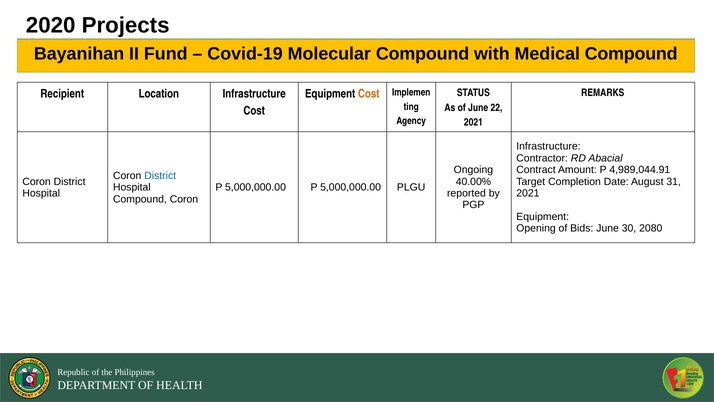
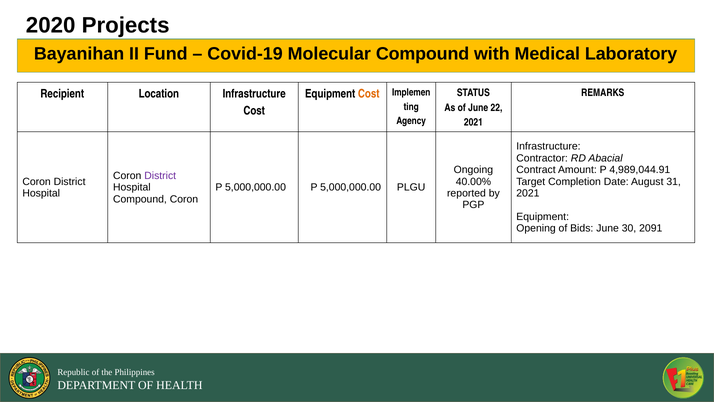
Medical Compound: Compound -> Laboratory
District at (160, 176) colour: blue -> purple
2080: 2080 -> 2091
